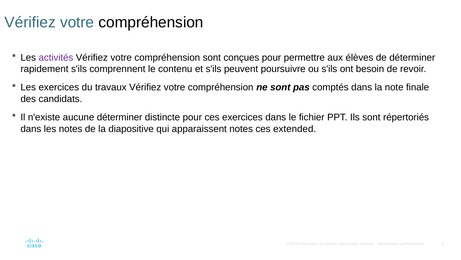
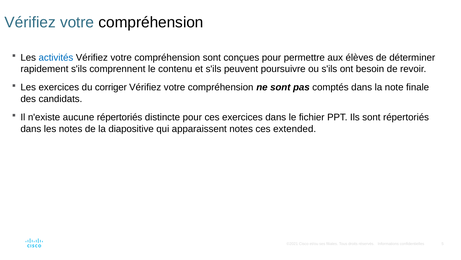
activités colour: purple -> blue
travaux: travaux -> corriger
aucune déterminer: déterminer -> répertoriés
